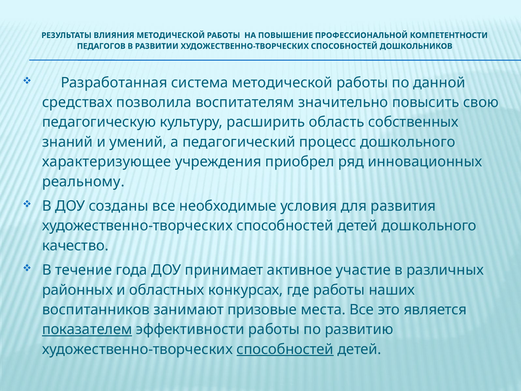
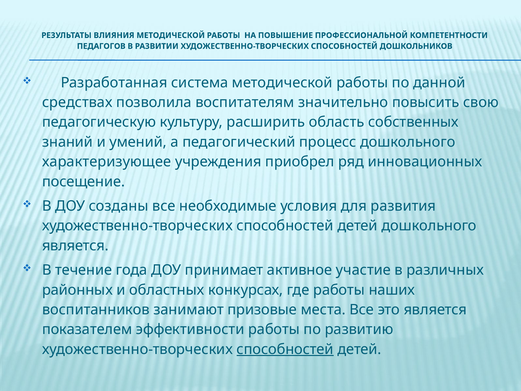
реальному: реальному -> посещение
качество at (75, 246): качество -> является
показателем underline: present -> none
